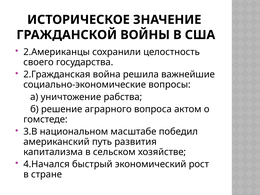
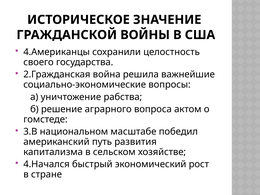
2.Американцы: 2.Американцы -> 4.Американцы
